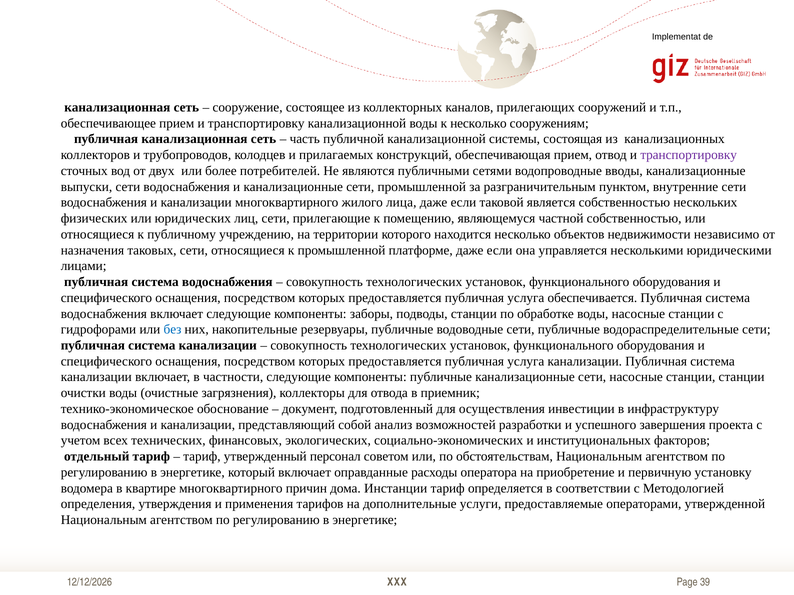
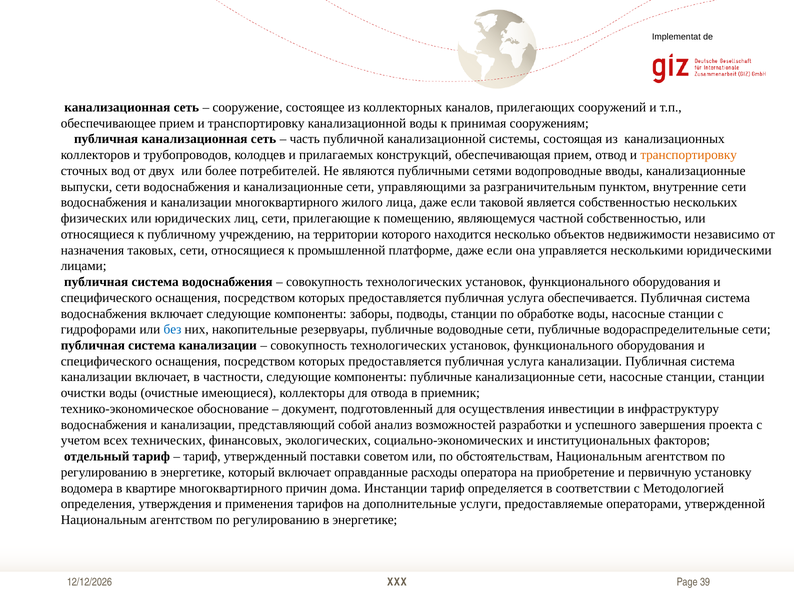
к несколько: несколько -> принимая
транспортировку at (689, 155) colour: purple -> orange
сети промышленной: промышленной -> управляющими
загрязнения: загрязнения -> имеющиеся
персонал: персонал -> поставки
